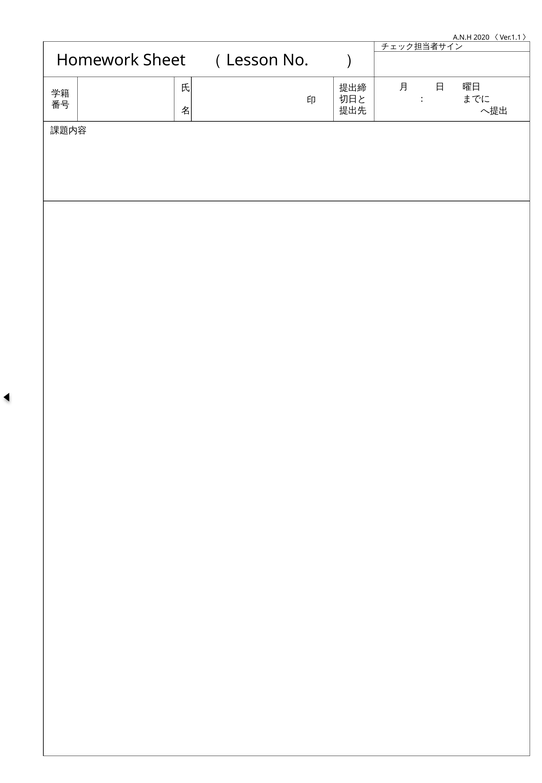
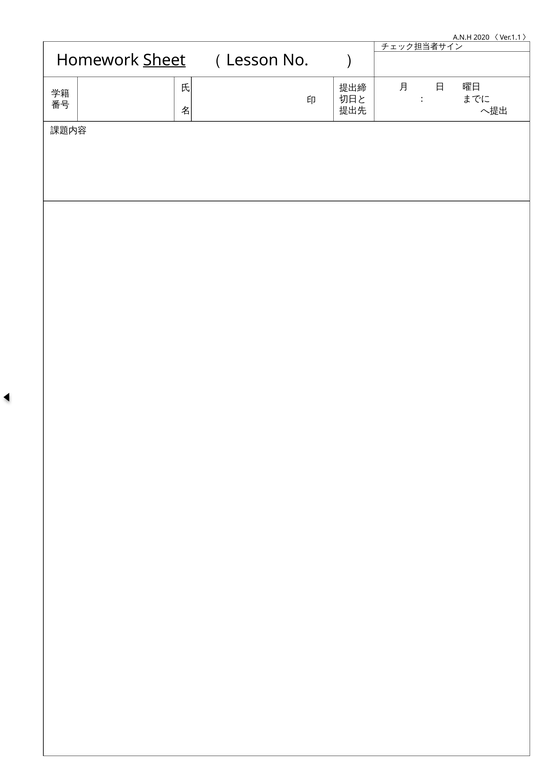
Sheet underline: none -> present
